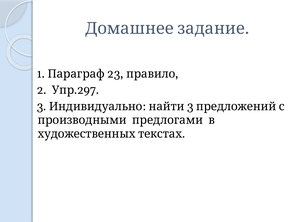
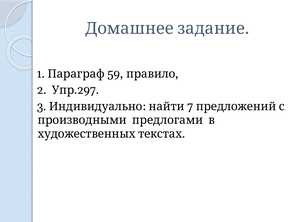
23: 23 -> 59
3 at (190, 106): 3 -> 7
